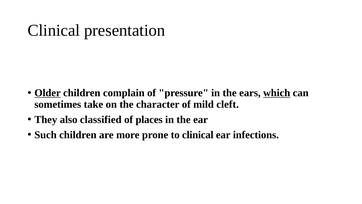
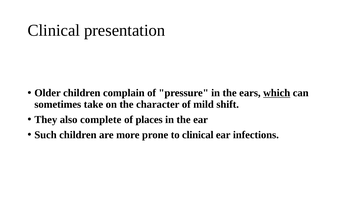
Older underline: present -> none
cleft: cleft -> shift
classified: classified -> complete
